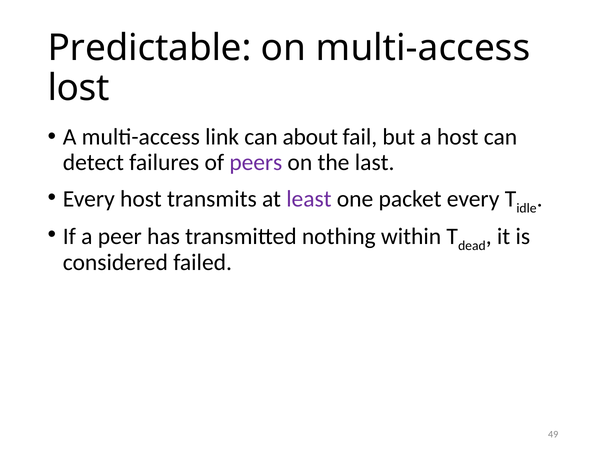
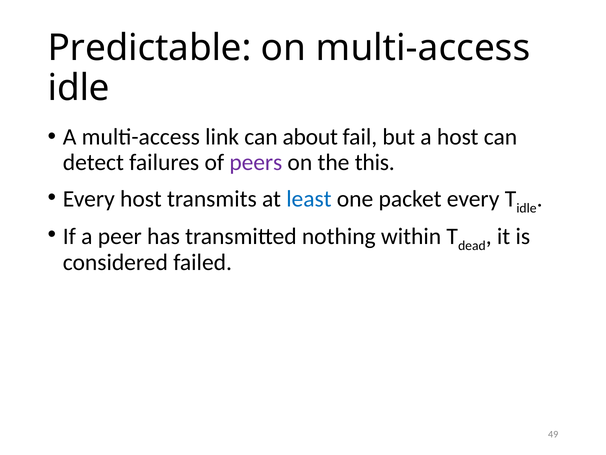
lost at (79, 88): lost -> idle
last: last -> this
least colour: purple -> blue
